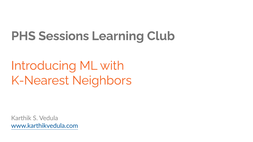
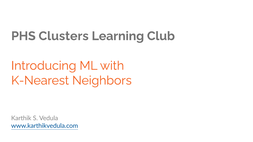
Sessions: Sessions -> Clusters
